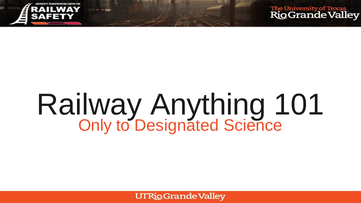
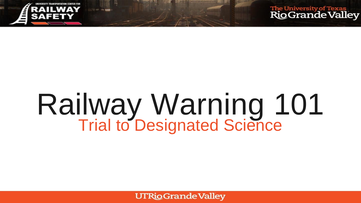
Anything: Anything -> Warning
Only: Only -> Trial
